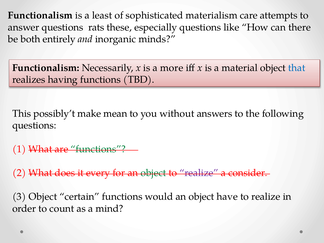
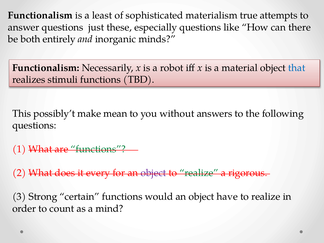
care: care -> true
rats: rats -> just
more: more -> robot
having: having -> stimuli
object at (153, 173) colour: green -> purple
realize at (199, 173) colour: purple -> green
consider: consider -> rigorous
3 Object: Object -> Strong
